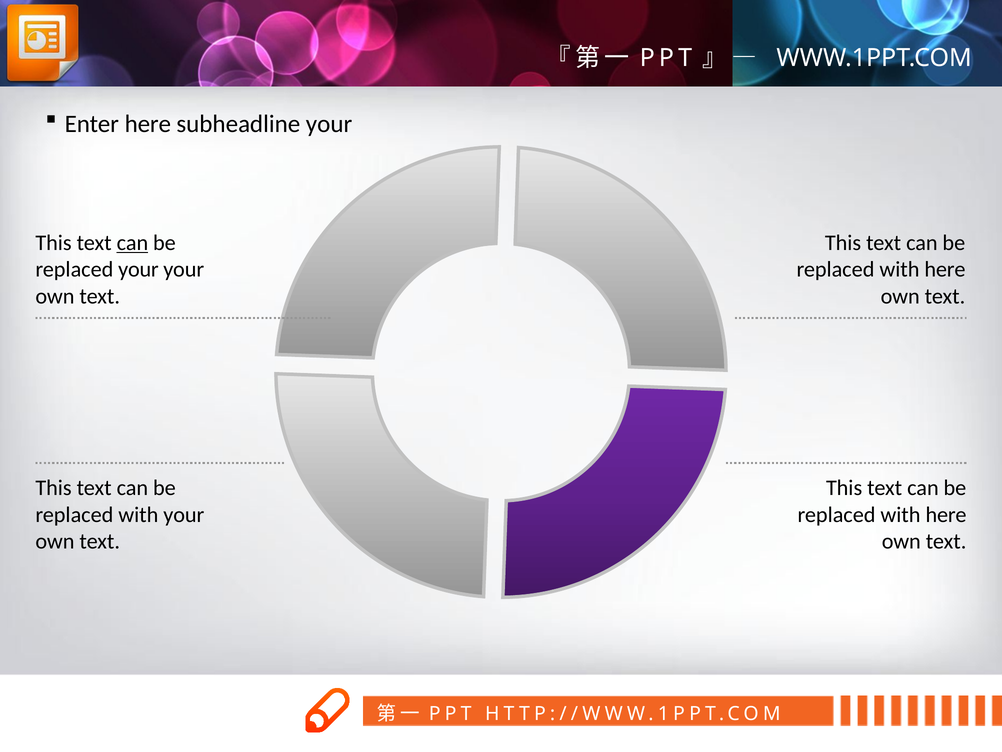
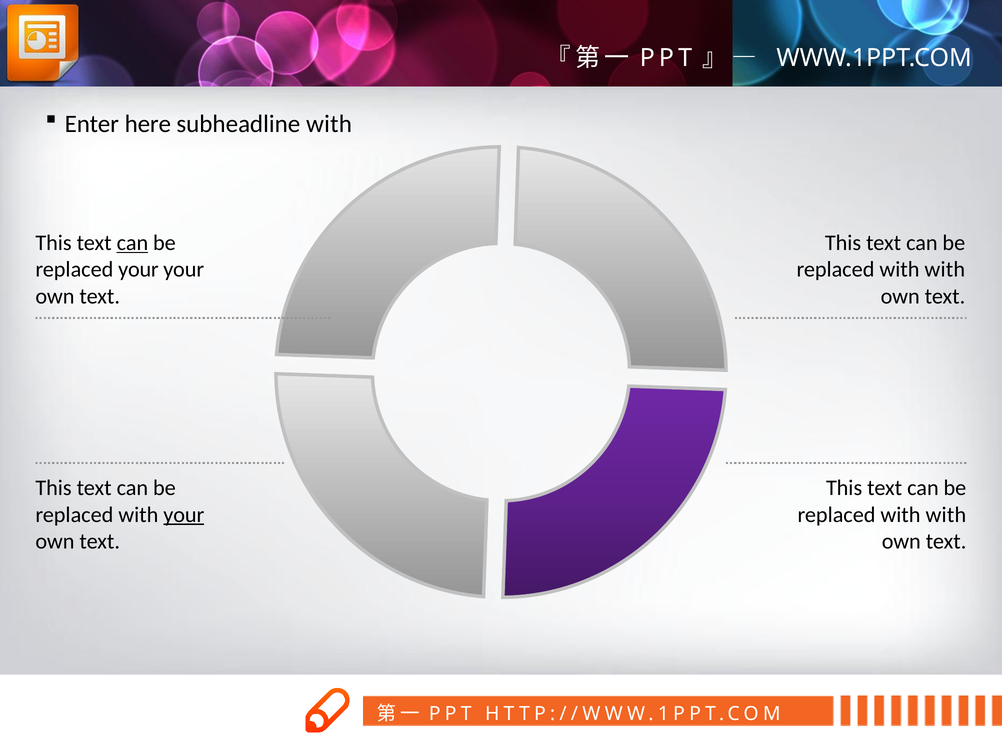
subheadline your: your -> with
here at (945, 269): here -> with
your at (184, 514) underline: none -> present
here at (946, 514): here -> with
